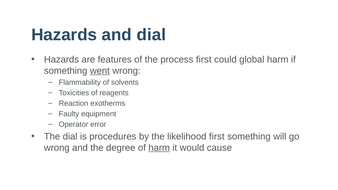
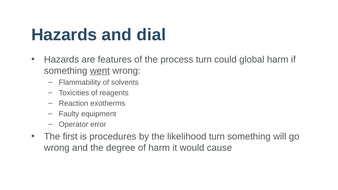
process first: first -> turn
The dial: dial -> first
likelihood first: first -> turn
harm at (159, 148) underline: present -> none
